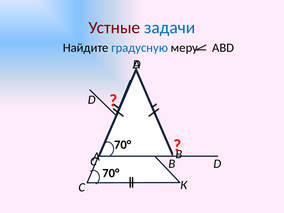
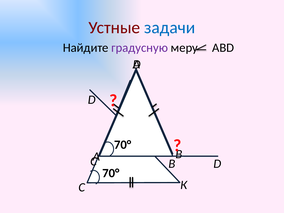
градусную colour: blue -> purple
